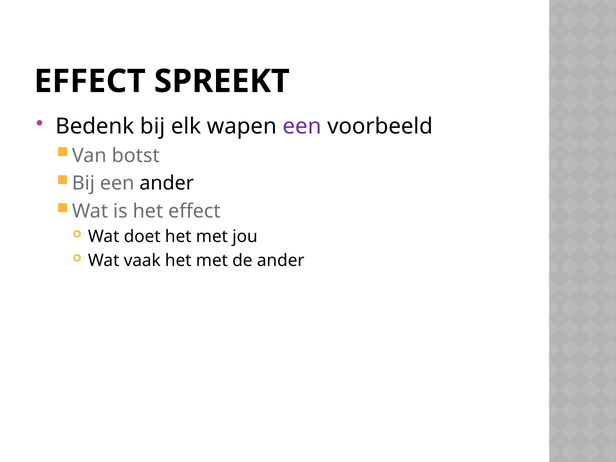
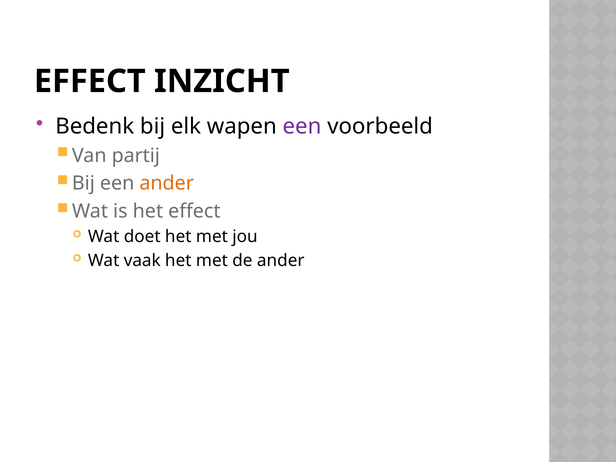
SPREEKT: SPREEKT -> INZICHT
botst: botst -> partij
ander at (167, 183) colour: black -> orange
